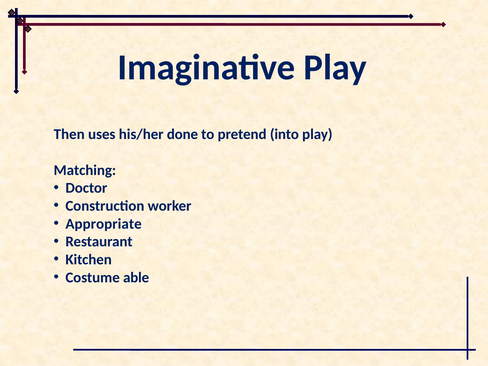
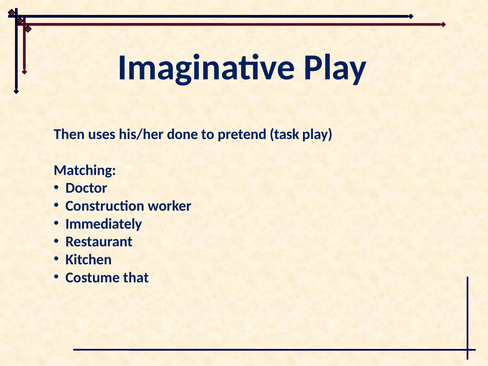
into: into -> task
Appropriate: Appropriate -> Immediately
able: able -> that
